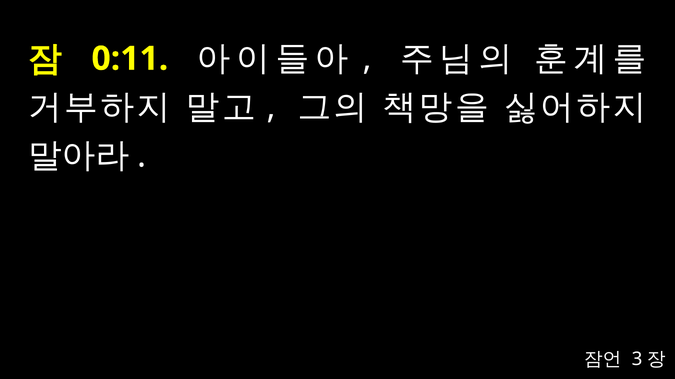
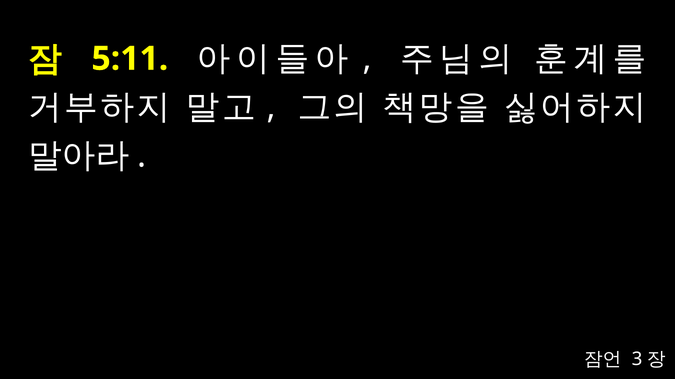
0:11: 0:11 -> 5:11
